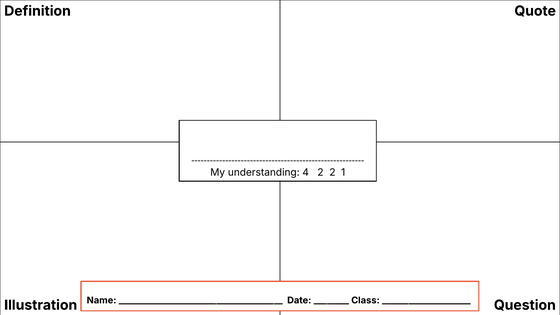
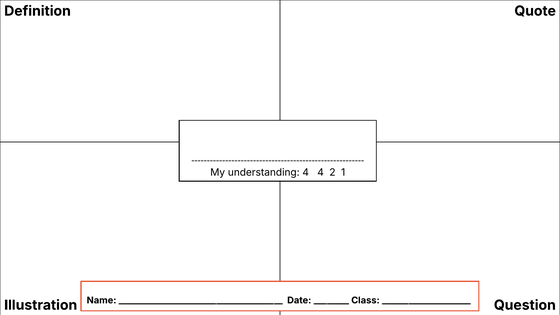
4 2: 2 -> 4
